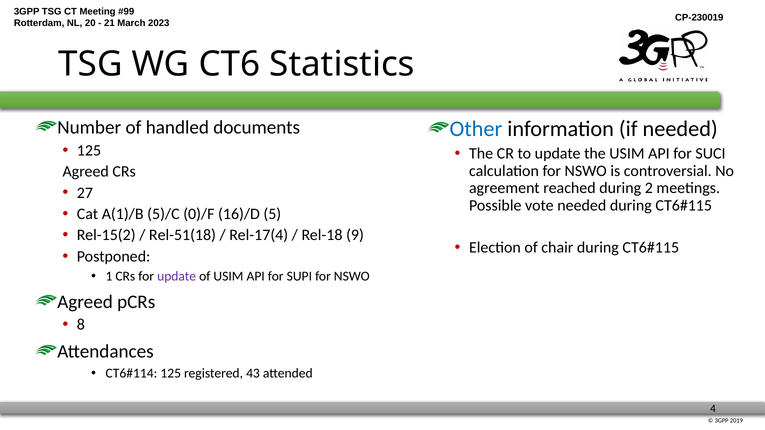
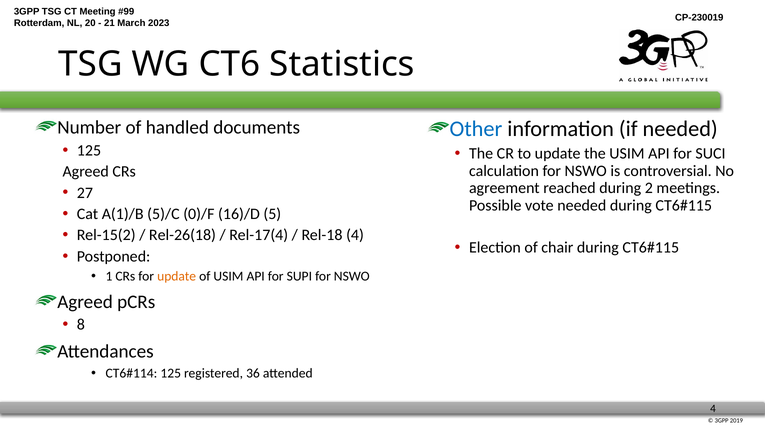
Rel-51(18: Rel-51(18 -> Rel-26(18
Rel-18 9: 9 -> 4
update at (177, 276) colour: purple -> orange
43: 43 -> 36
